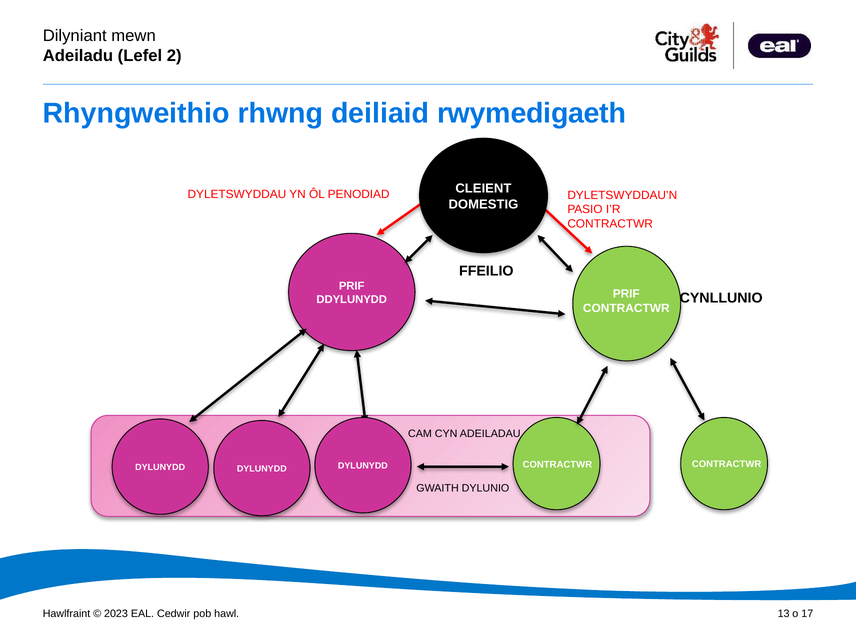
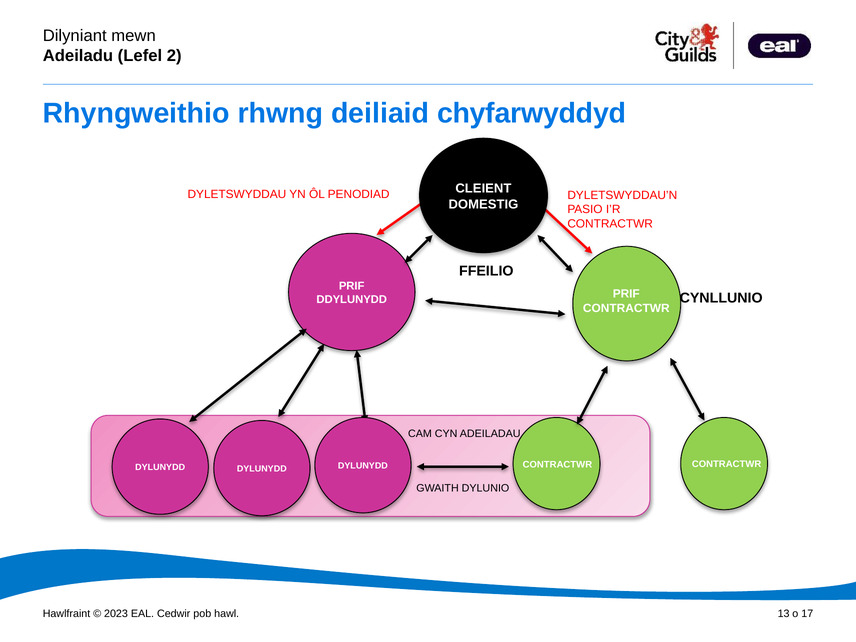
rwymedigaeth: rwymedigaeth -> chyfarwyddyd
